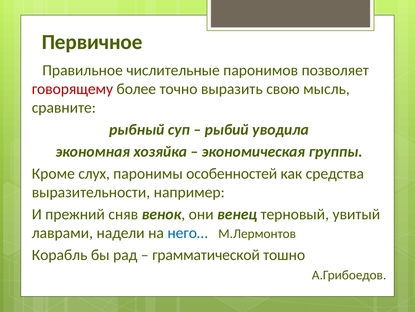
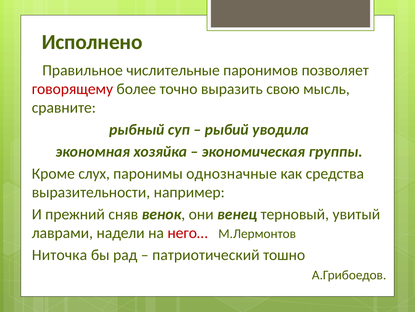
Первичное: Первичное -> Исполнено
особенностей: особенностей -> однозначные
него… colour: blue -> red
Корабль: Корабль -> Ниточка
грамматической: грамматической -> патриотический
